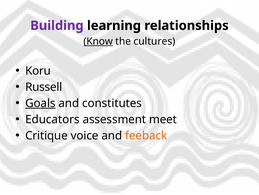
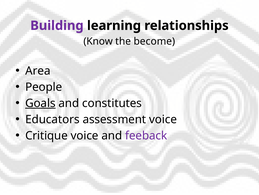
Know underline: present -> none
cultures: cultures -> become
Koru: Koru -> Area
Russell: Russell -> People
assessment meet: meet -> voice
feeback colour: orange -> purple
